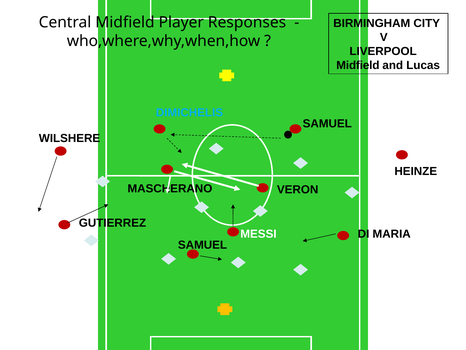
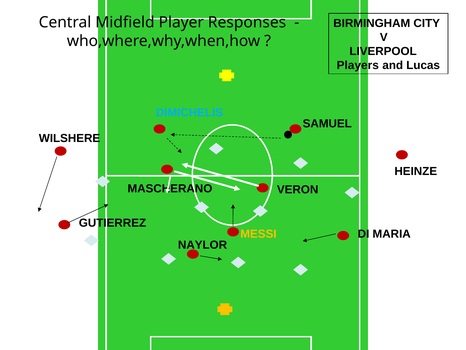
Midfield at (358, 65): Midfield -> Players
MESSI colour: white -> yellow
SAMUEL at (203, 245): SAMUEL -> NAYLOR
